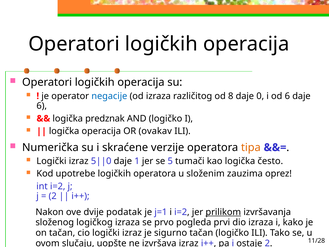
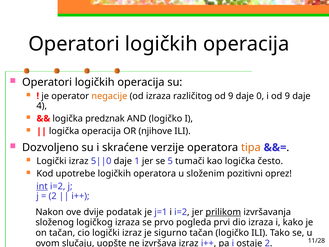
negacije colour: blue -> orange
različitog od 8: 8 -> 9
i od 6: 6 -> 9
6 at (42, 106): 6 -> 4
ovakav: ovakav -> njihove
Numerička: Numerička -> Dozvoljeno
zauzima: zauzima -> pozitivni
int underline: none -> present
